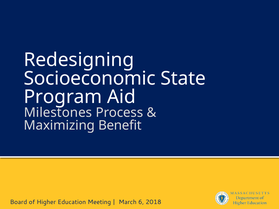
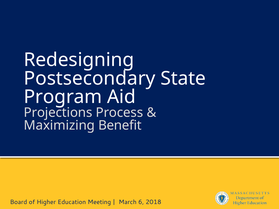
Socioeconomic: Socioeconomic -> Postsecondary
Milestones: Milestones -> Projections
